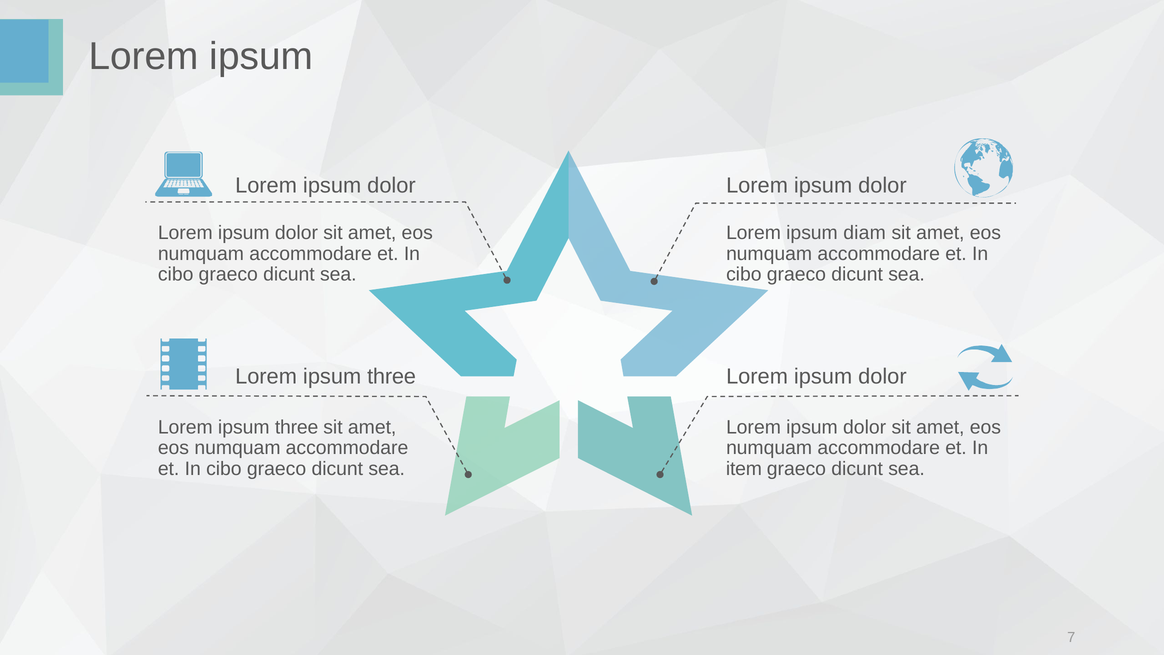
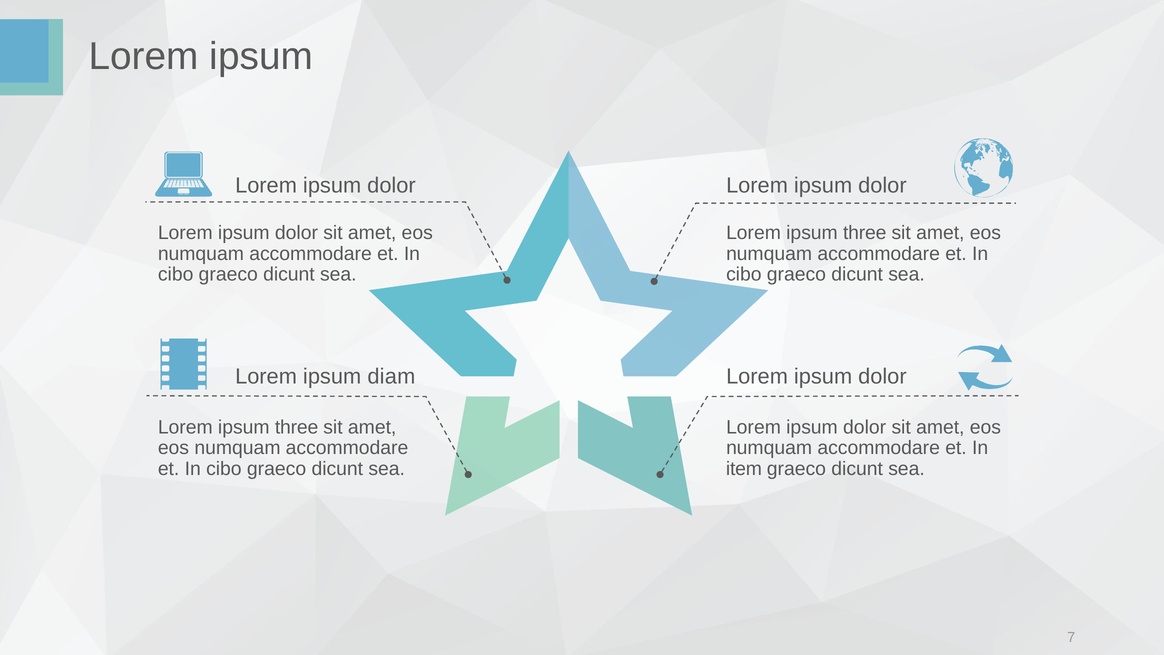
diam at (865, 233): diam -> three
three at (392, 377): three -> diam
